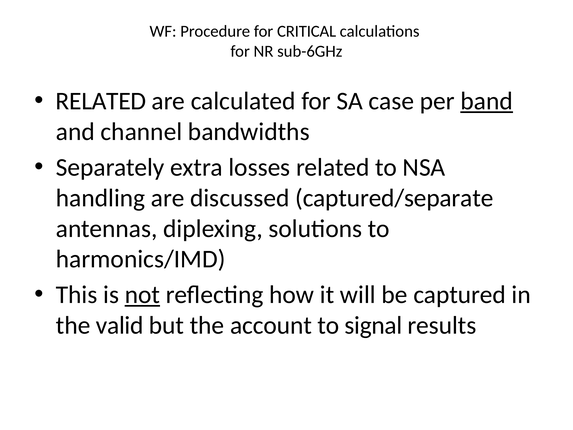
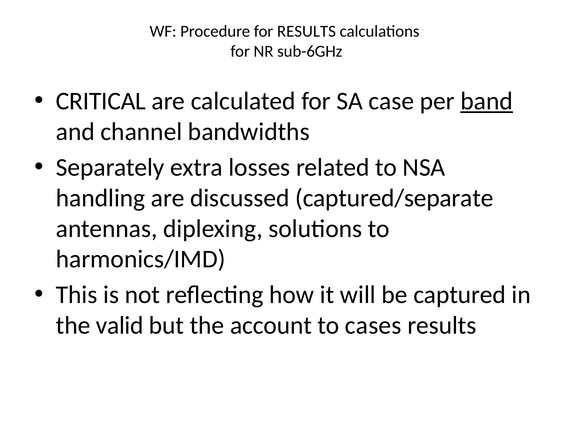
for CRITICAL: CRITICAL -> RESULTS
RELATED at (101, 101): RELATED -> CRITICAL
not underline: present -> none
signal: signal -> cases
